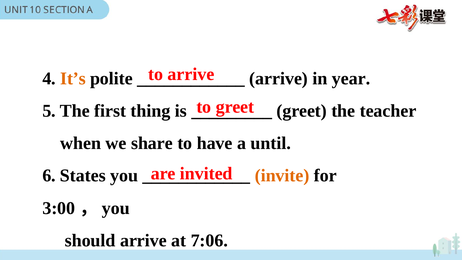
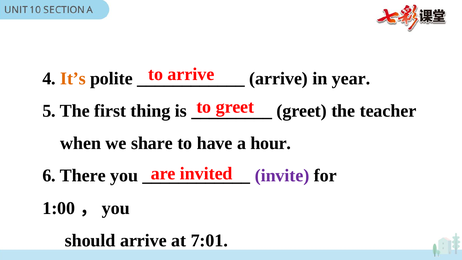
until: until -> hour
States: States -> There
invite colour: orange -> purple
3:00: 3:00 -> 1:00
7:06: 7:06 -> 7:01
